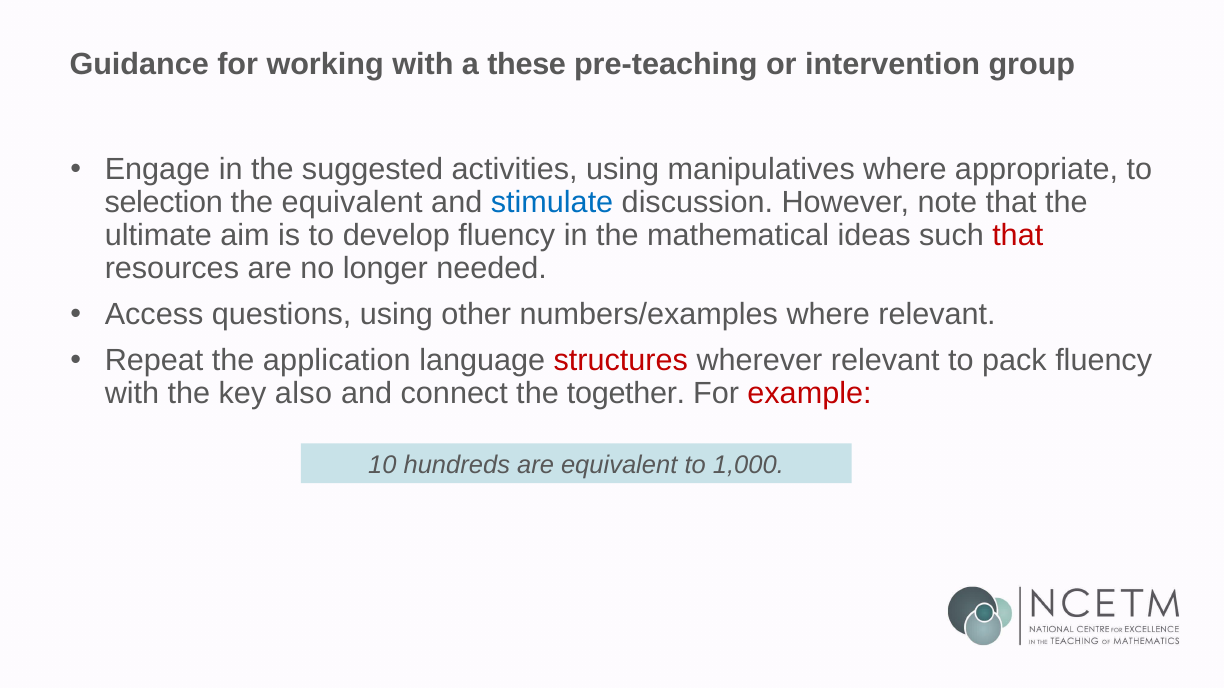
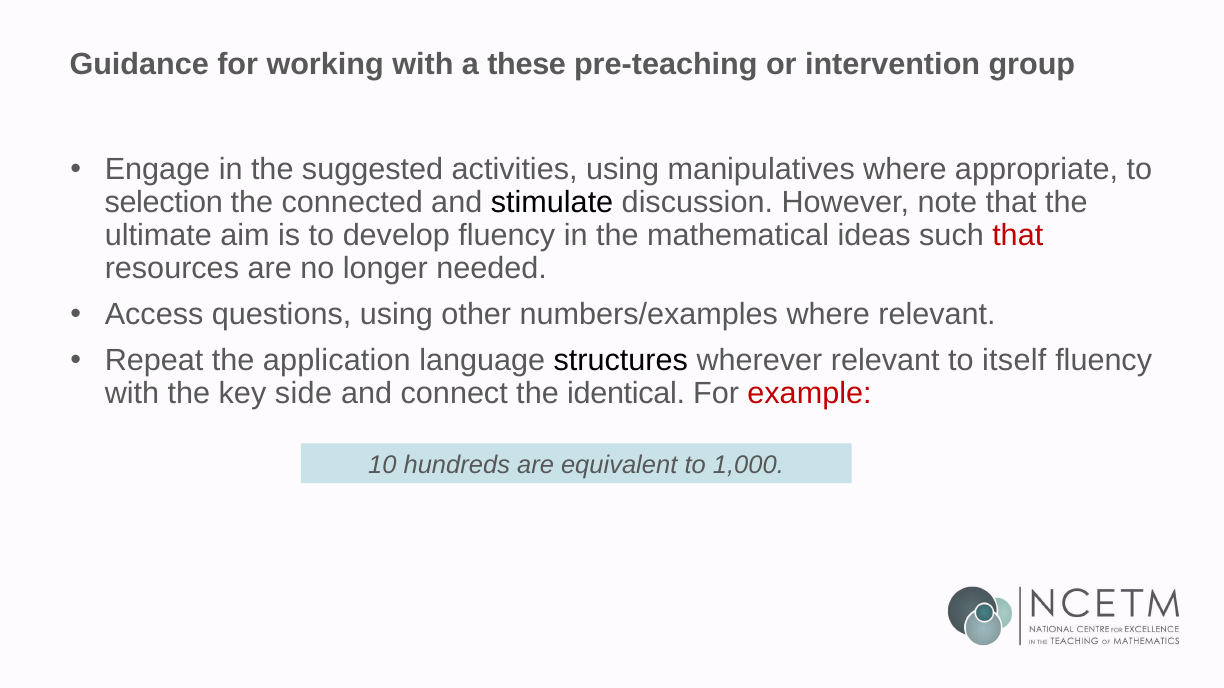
the equivalent: equivalent -> connected
stimulate colour: blue -> black
structures colour: red -> black
pack: pack -> itself
also: also -> side
together: together -> identical
